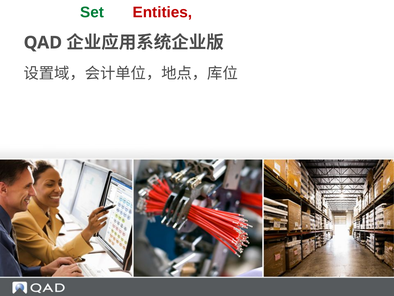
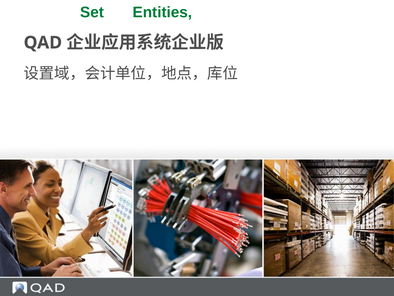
Entities colour: red -> green
